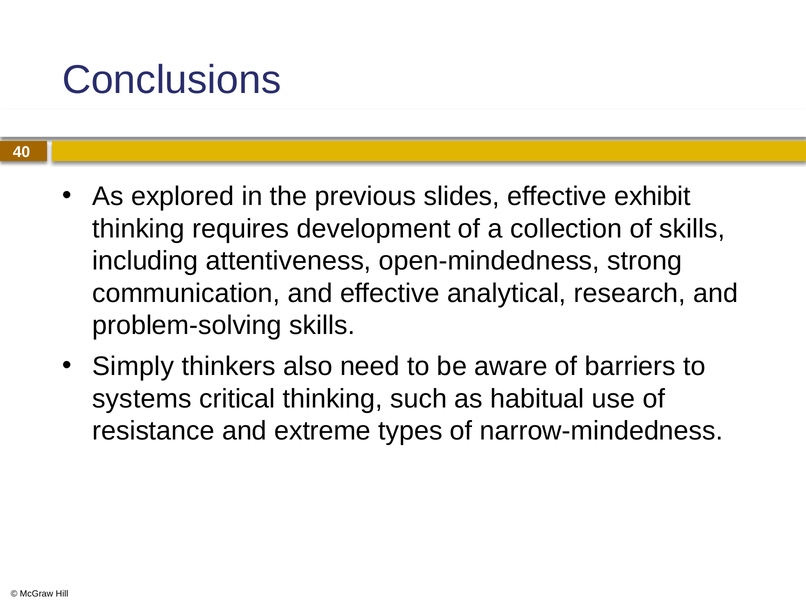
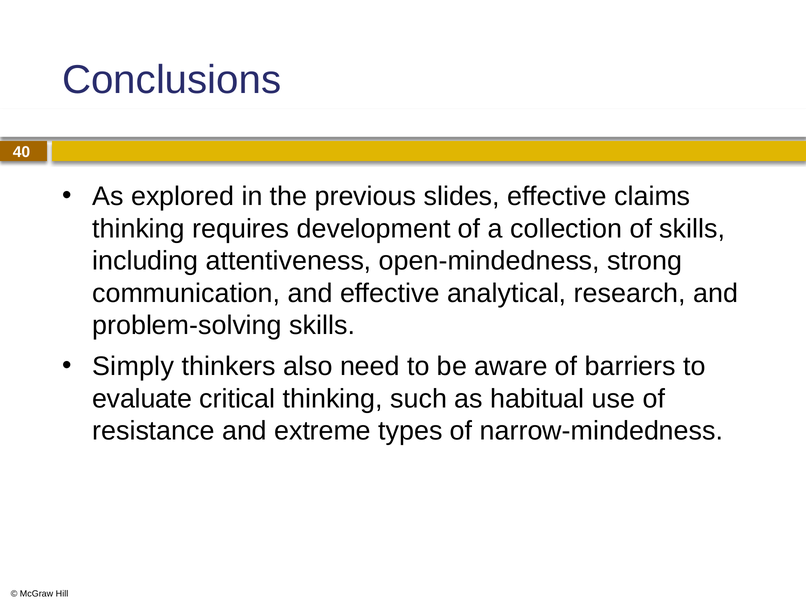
exhibit: exhibit -> claims
systems: systems -> evaluate
